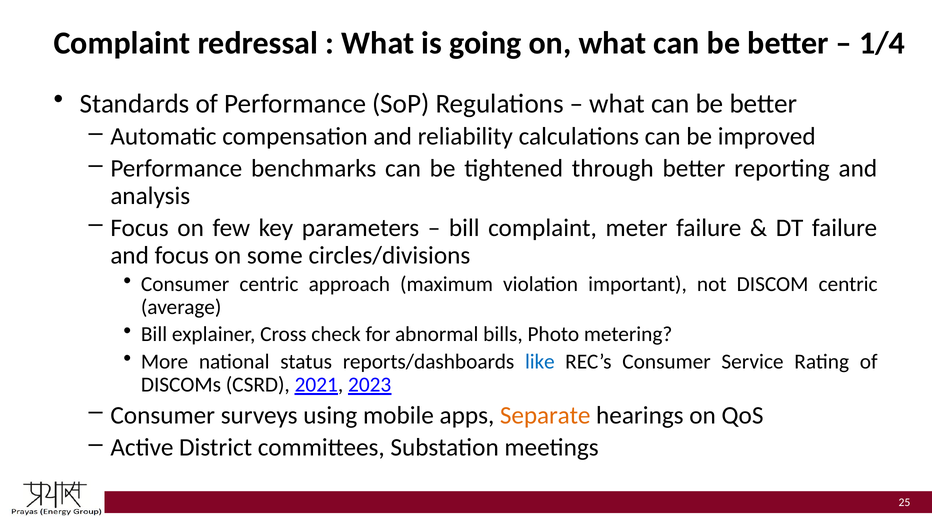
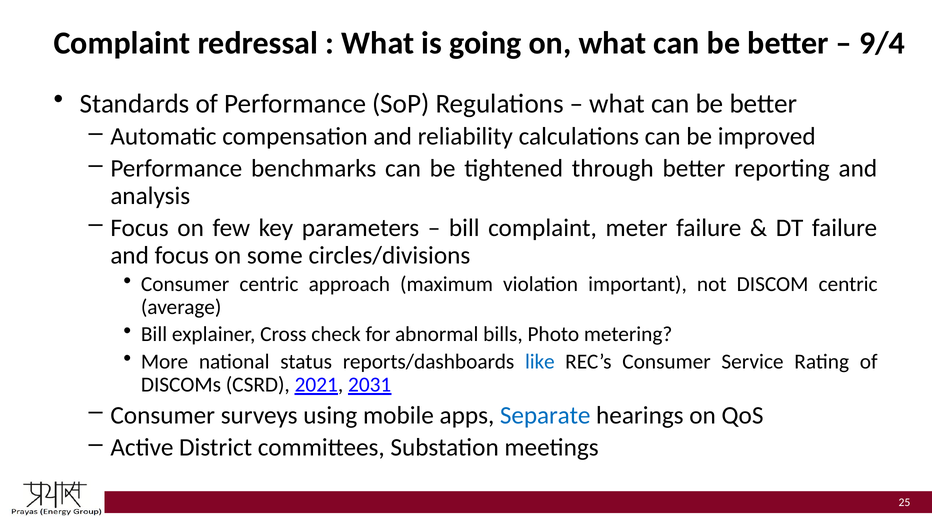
1/4: 1/4 -> 9/4
2023: 2023 -> 2031
Separate colour: orange -> blue
